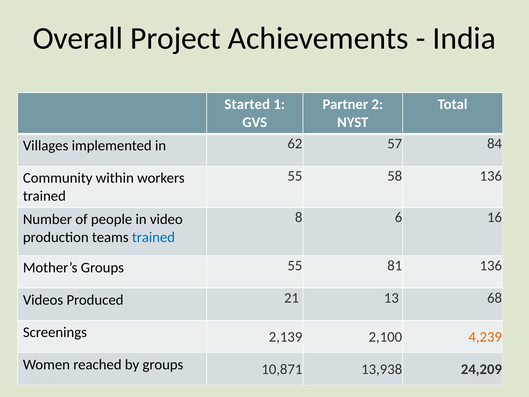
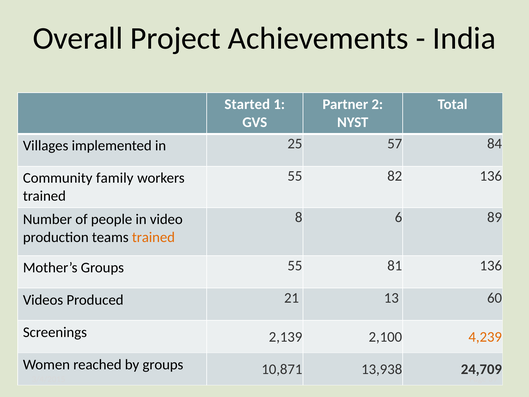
62: 62 -> 25
58: 58 -> 82
within: within -> family
16: 16 -> 89
trained at (153, 237) colour: blue -> orange
68: 68 -> 60
24,209: 24,209 -> 24,709
